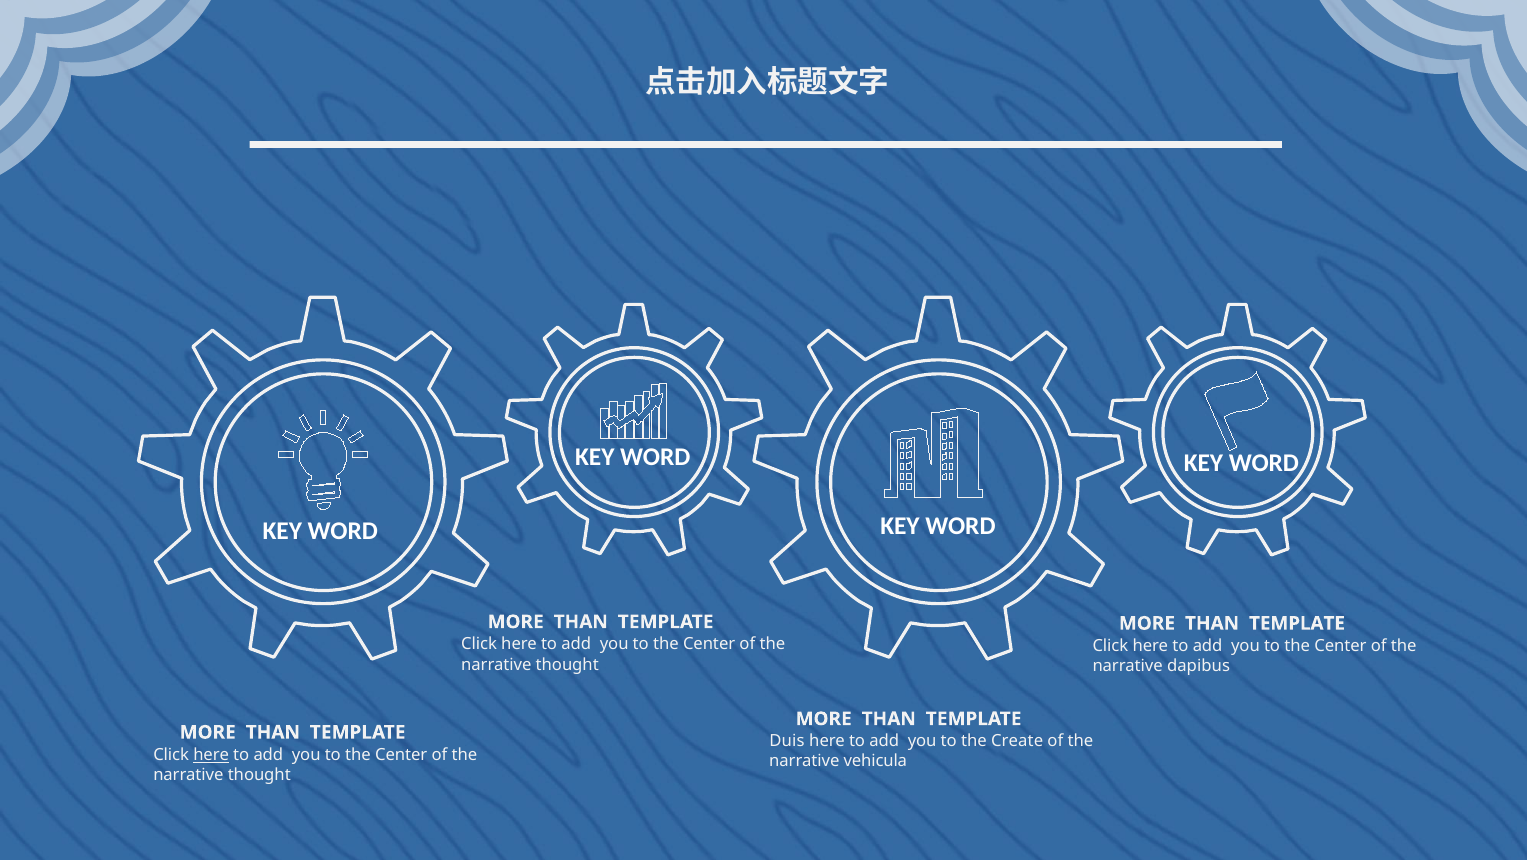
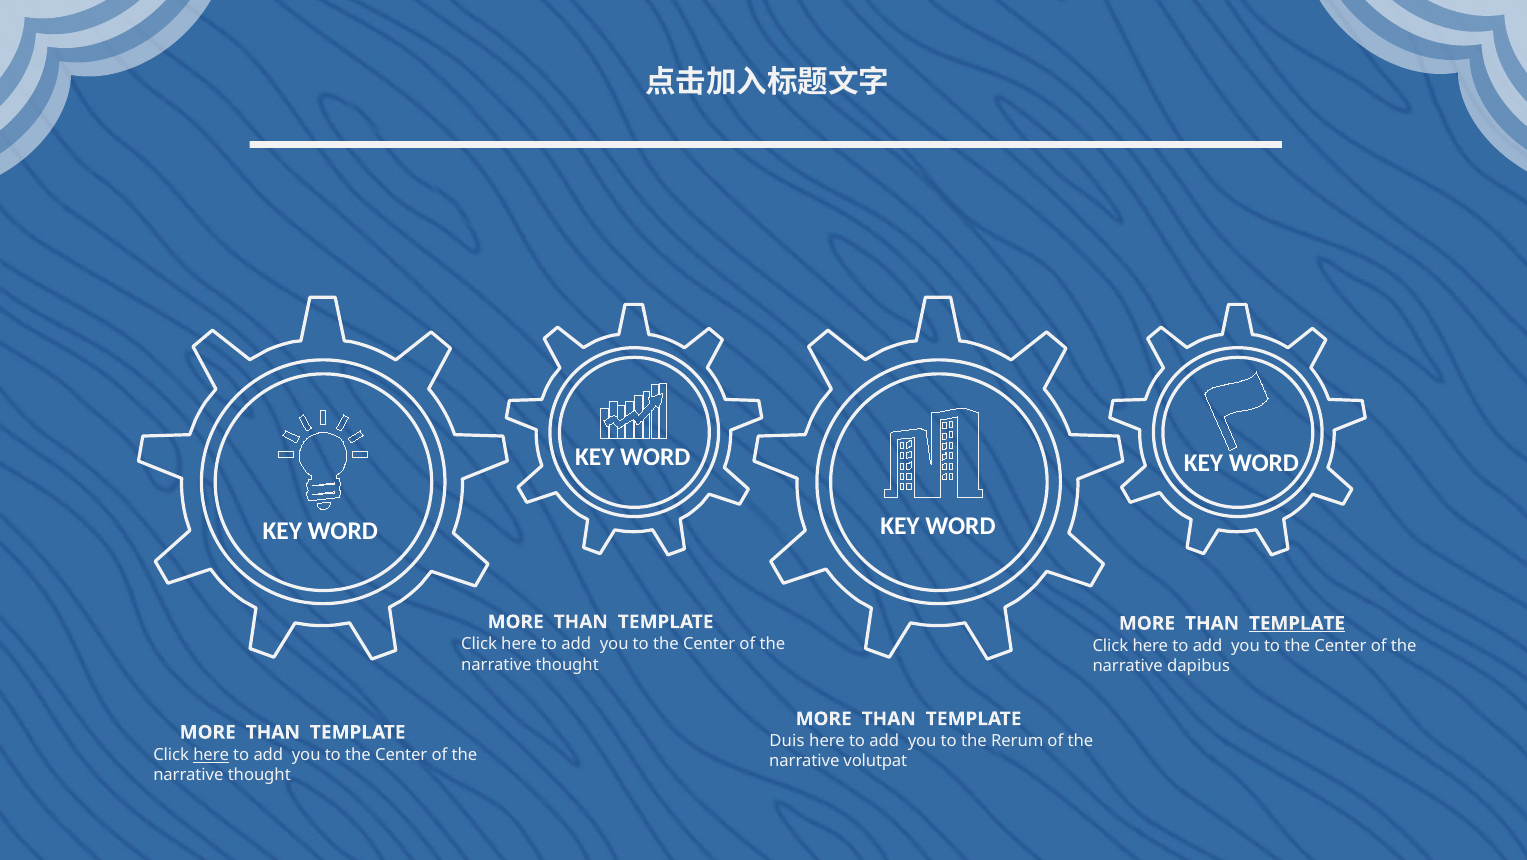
TEMPLATE at (1297, 623) underline: none -> present
Create: Create -> Rerum
vehicula: vehicula -> volutpat
